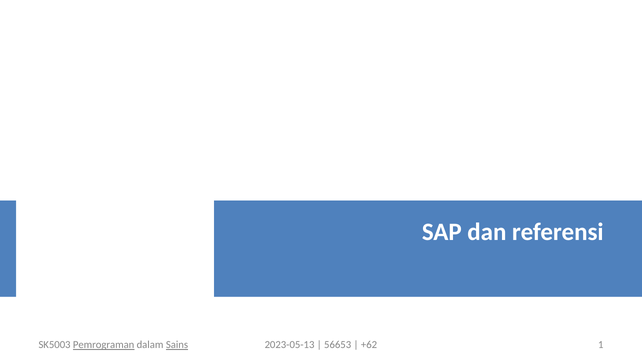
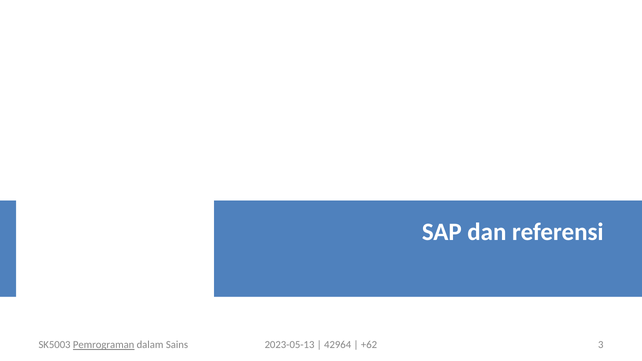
Sains underline: present -> none
56653: 56653 -> 42964
1: 1 -> 3
